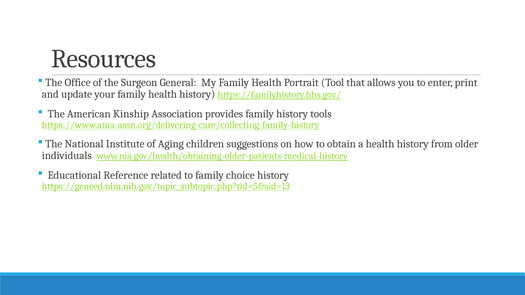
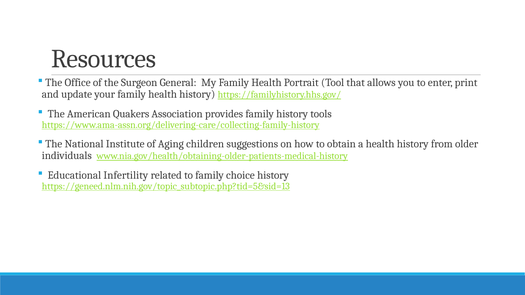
Kinship: Kinship -> Quakers
Reference: Reference -> Infertility
